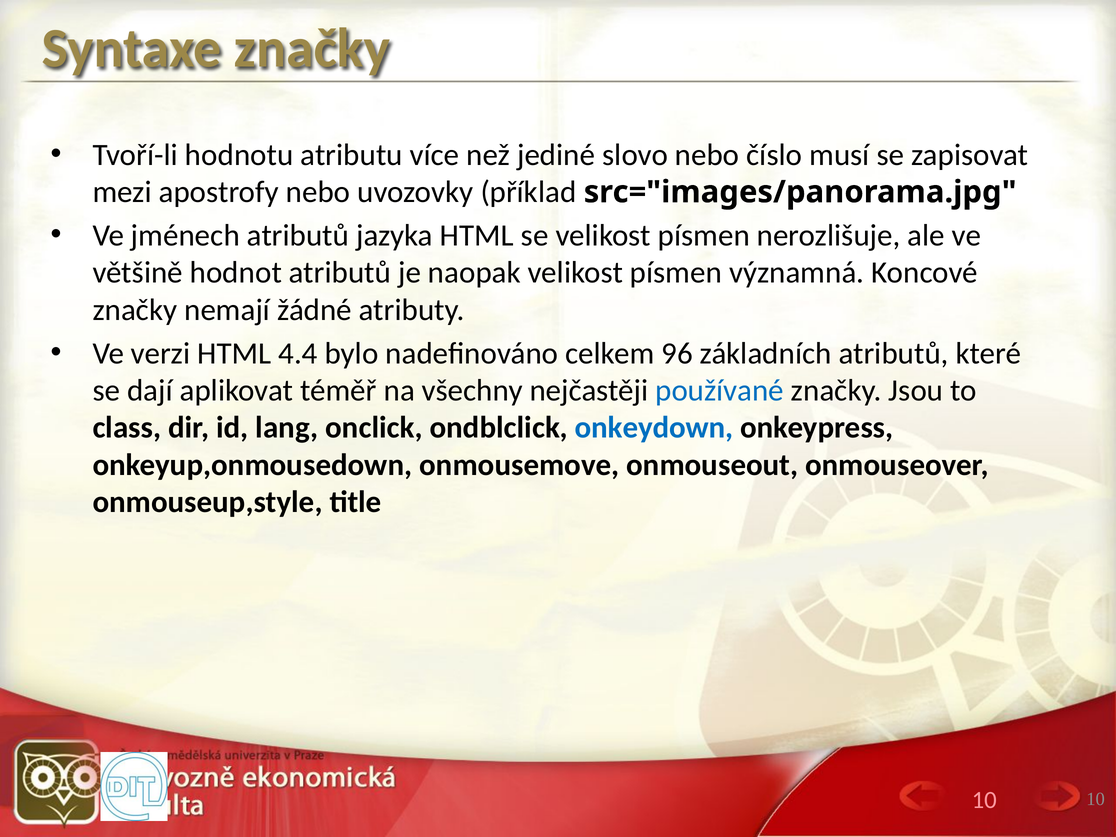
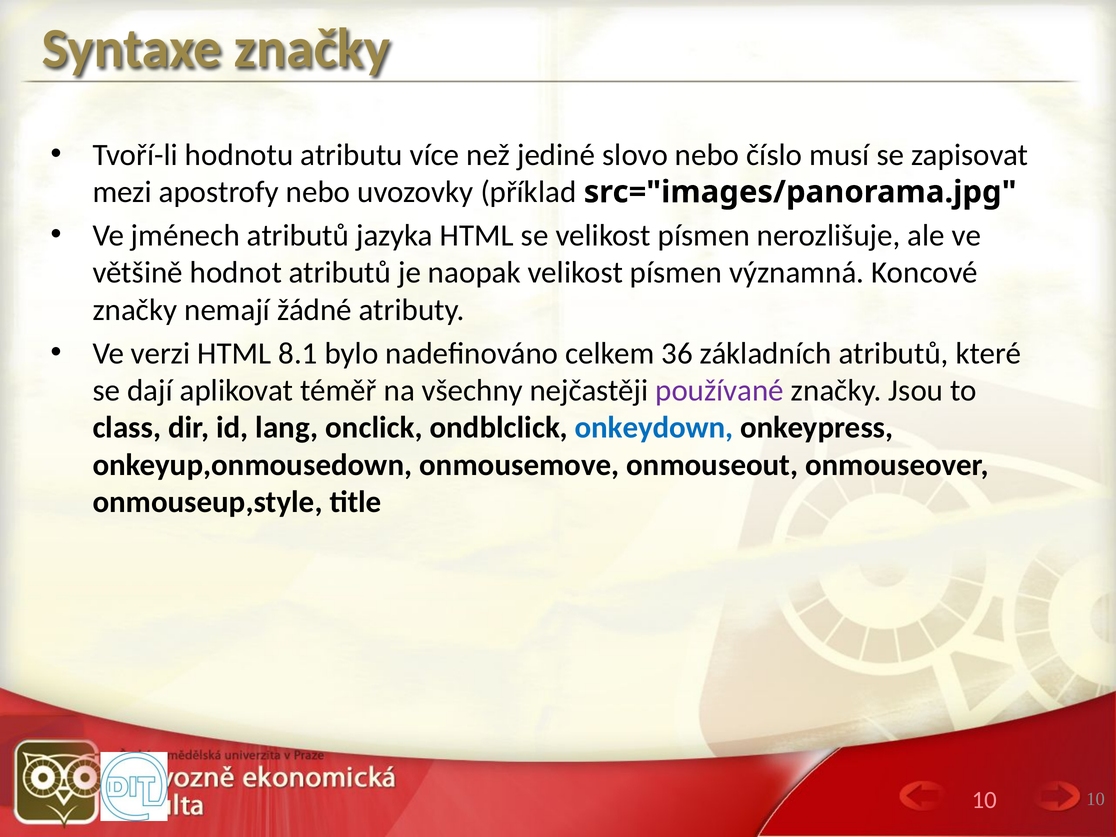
4.4: 4.4 -> 8.1
96: 96 -> 36
používané colour: blue -> purple
